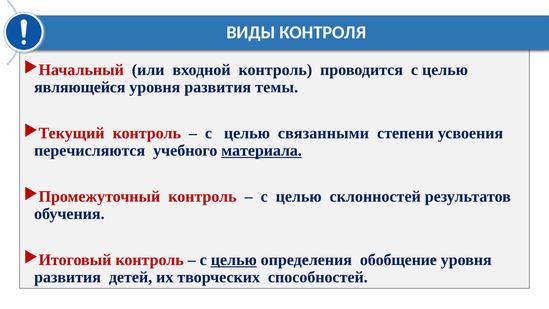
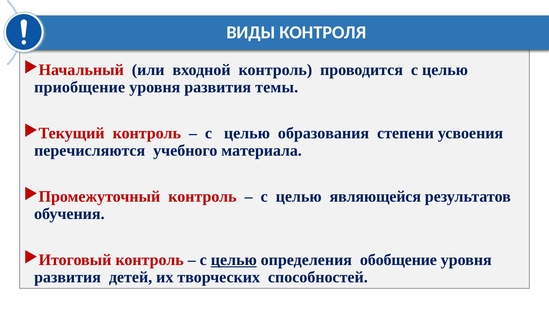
являющейся: являющейся -> приобщение
связанными: связанными -> образования
материала underline: present -> none
склонностей: склонностей -> являющейся
